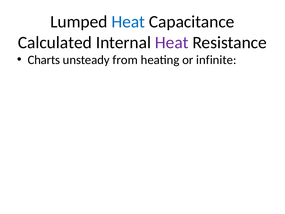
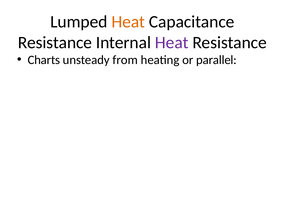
Heat at (128, 22) colour: blue -> orange
Calculated at (55, 43): Calculated -> Resistance
infinite: infinite -> parallel
